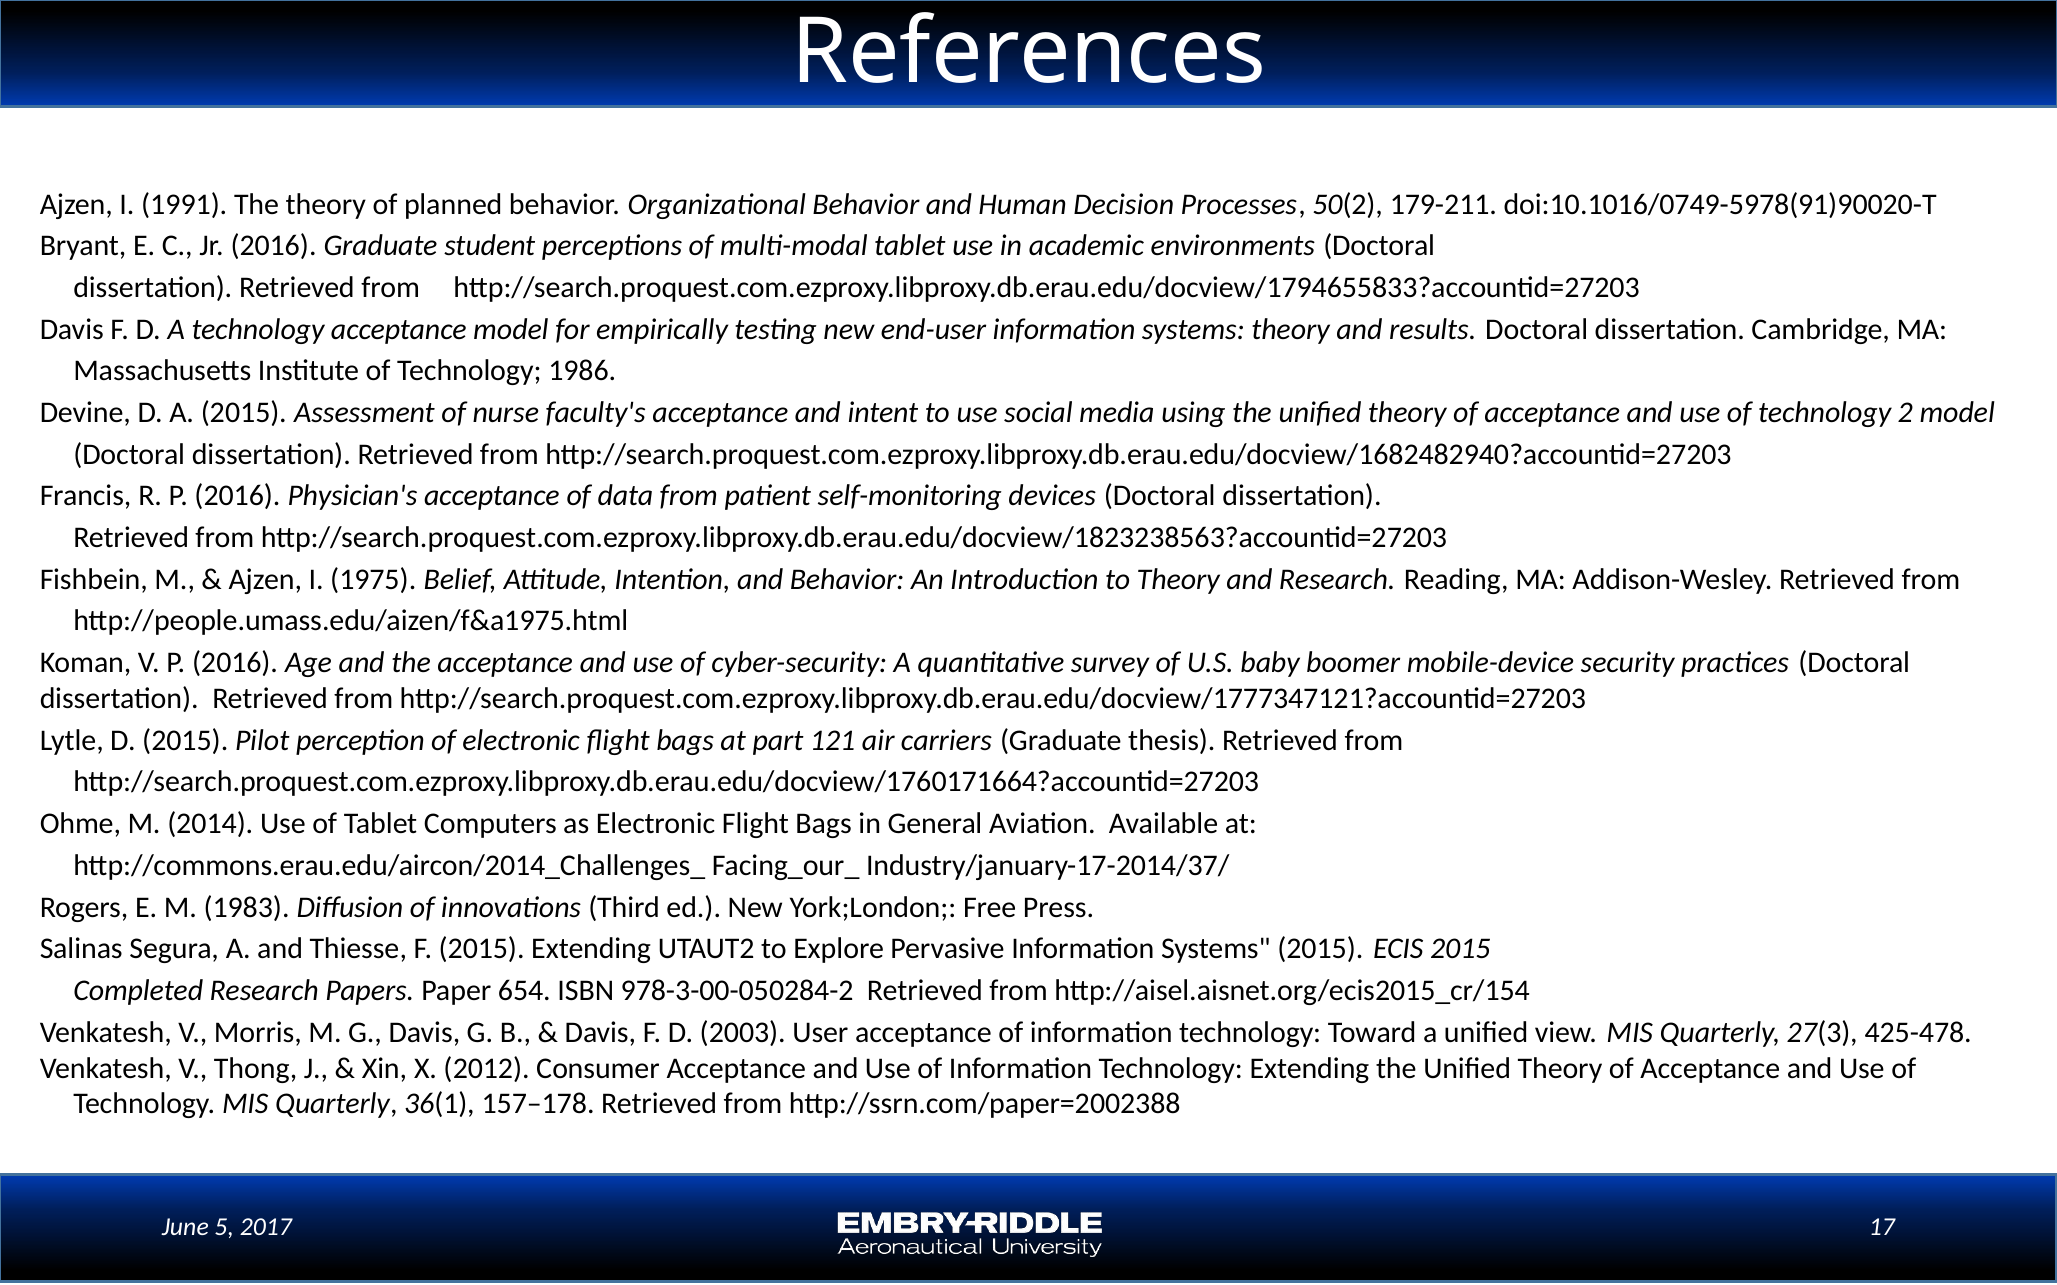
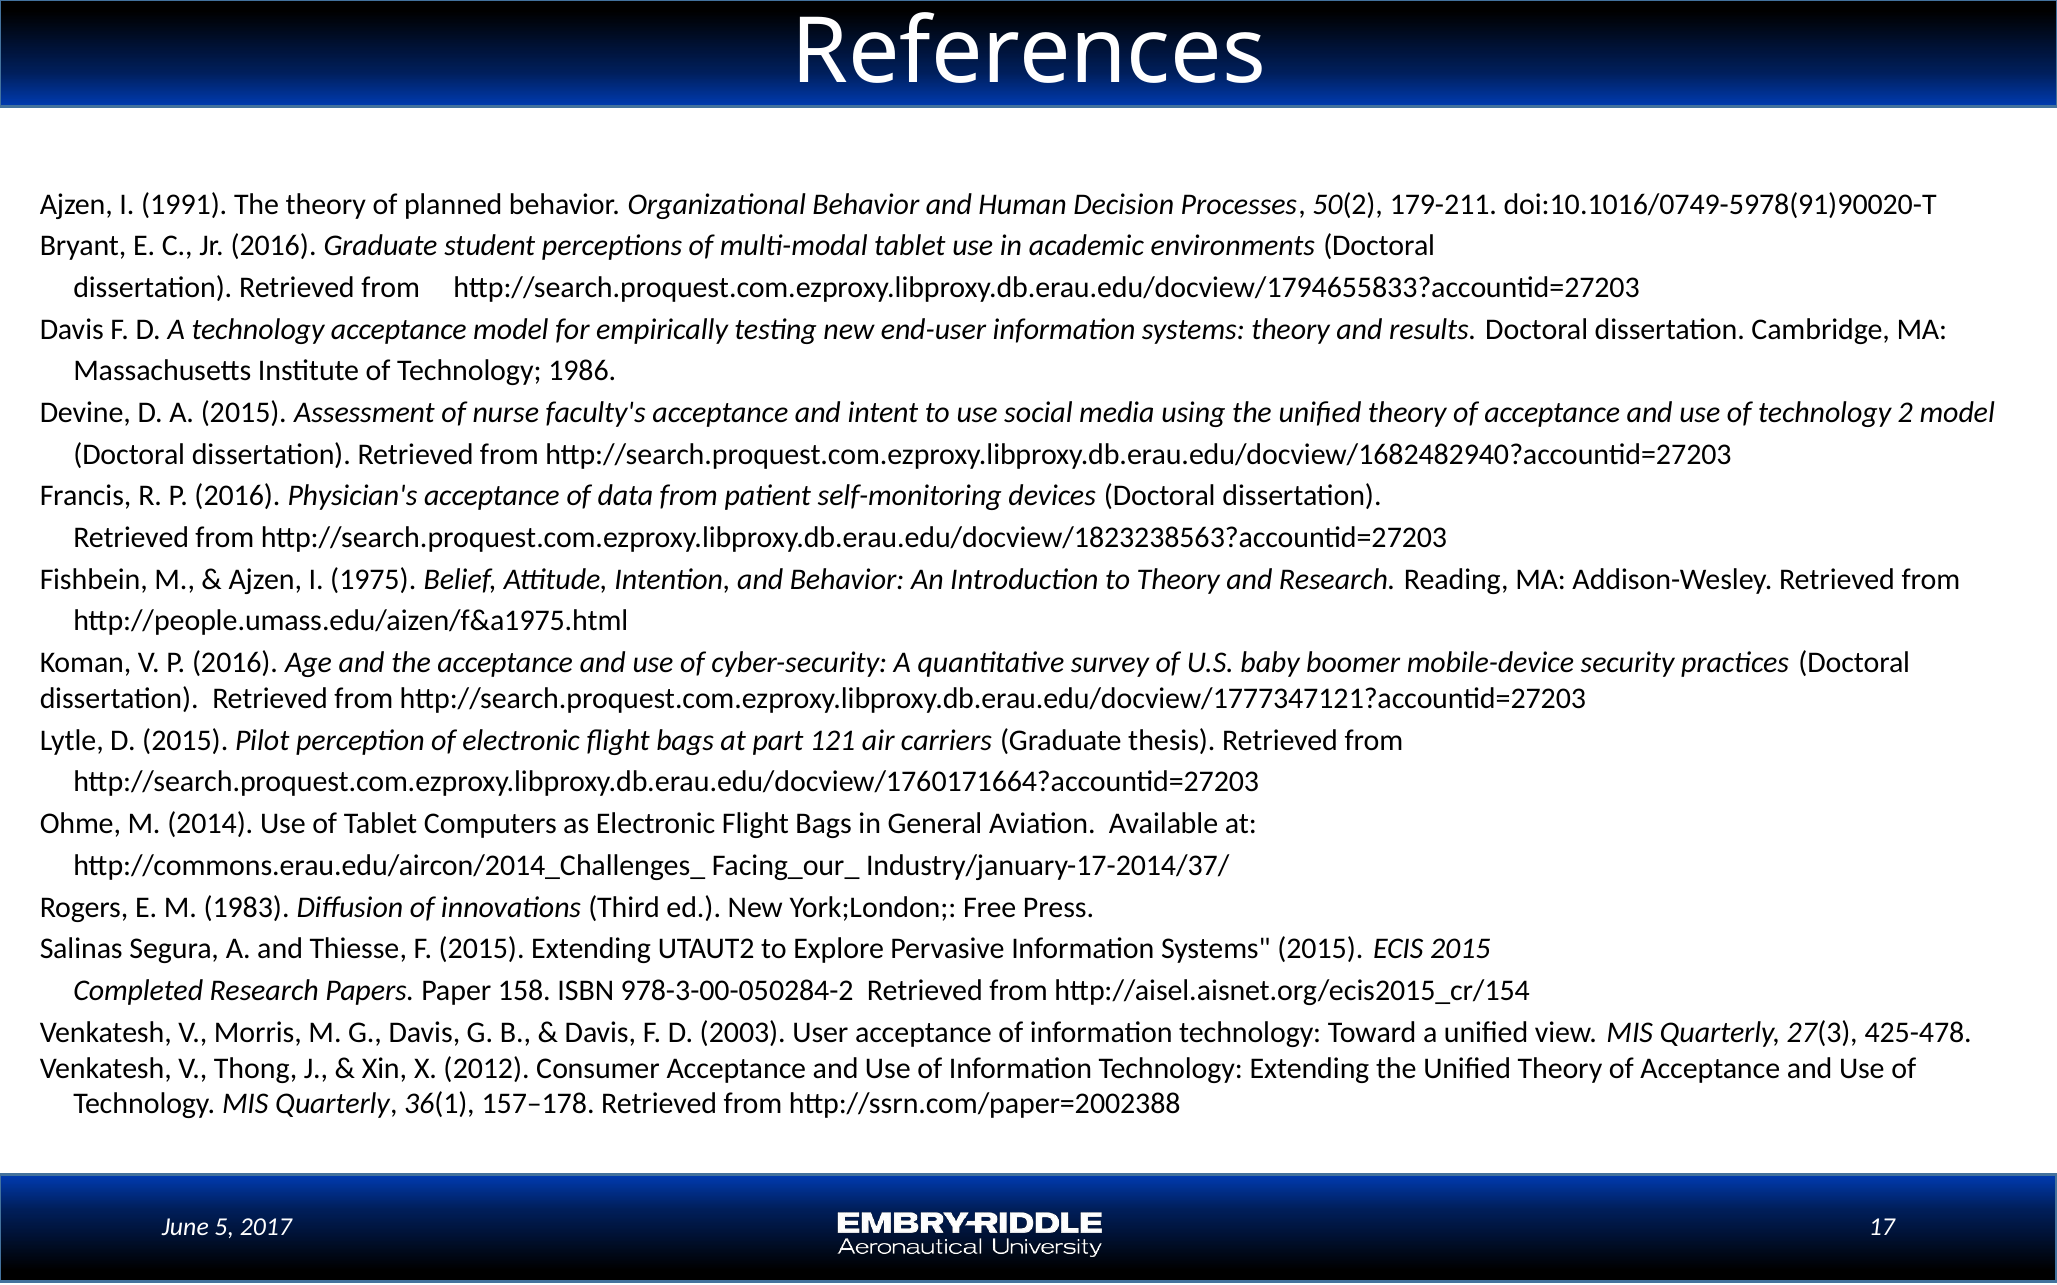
654: 654 -> 158
